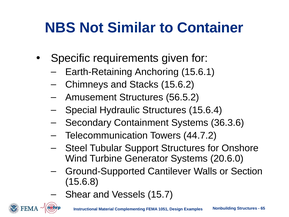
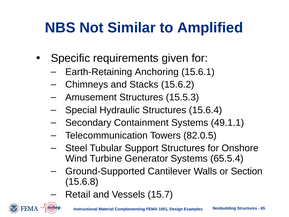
Container: Container -> Amplified
56.5.2: 56.5.2 -> 15.5.3
36.3.6: 36.3.6 -> 49.1.1
44.7.2: 44.7.2 -> 82.0.5
20.6.0: 20.6.0 -> 65.5.4
Shear: Shear -> Retail
